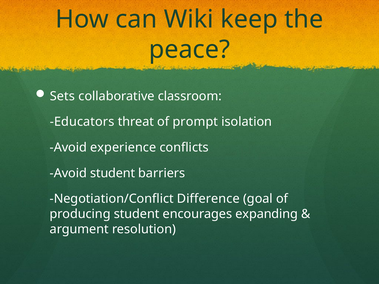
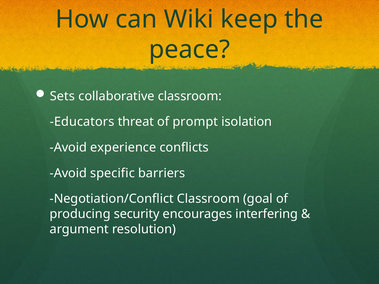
Avoid student: student -> specific
Negotiation/Conflict Difference: Difference -> Classroom
producing student: student -> security
expanding: expanding -> interfering
